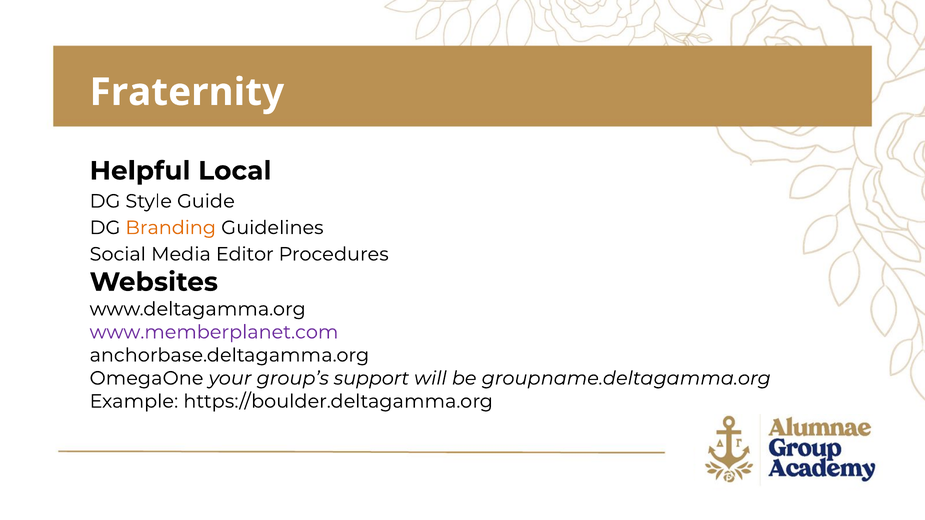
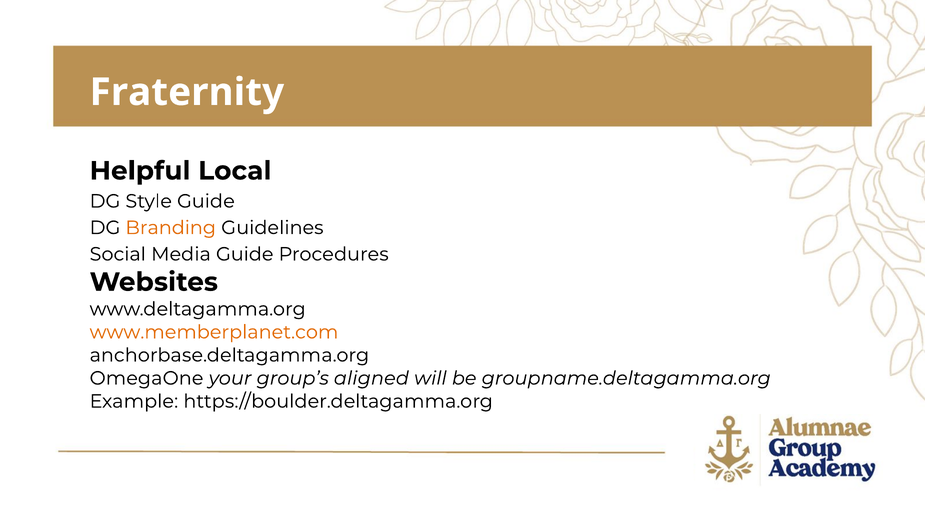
Media Editor: Editor -> Guide
www.memberplanet.com colour: purple -> orange
support: support -> aligned
